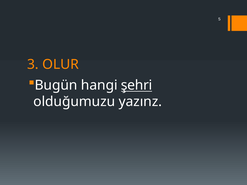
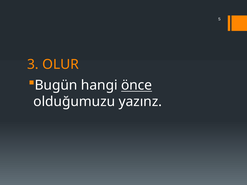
şehri: şehri -> önce
